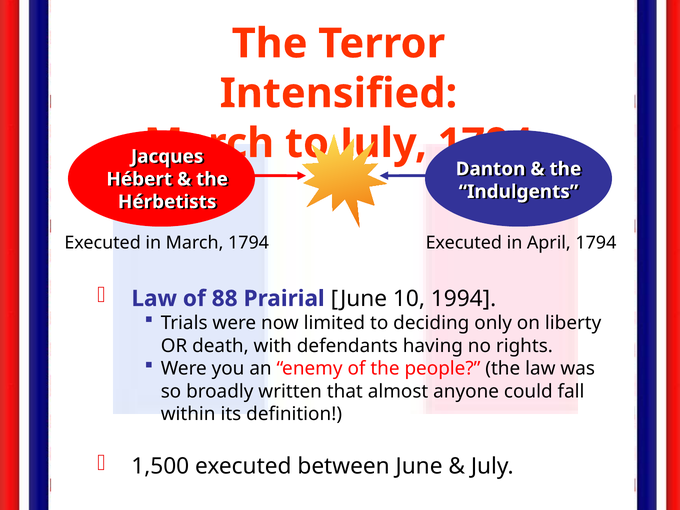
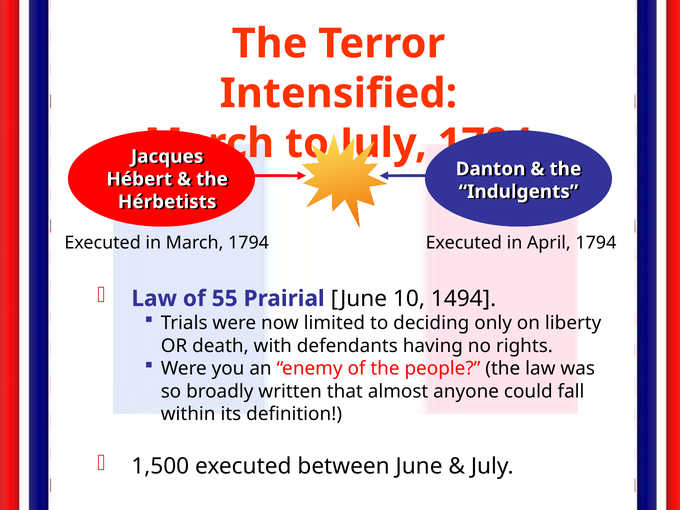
88: 88 -> 55
1994: 1994 -> 1494
